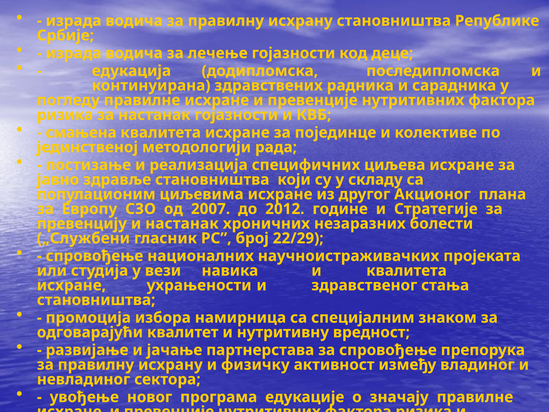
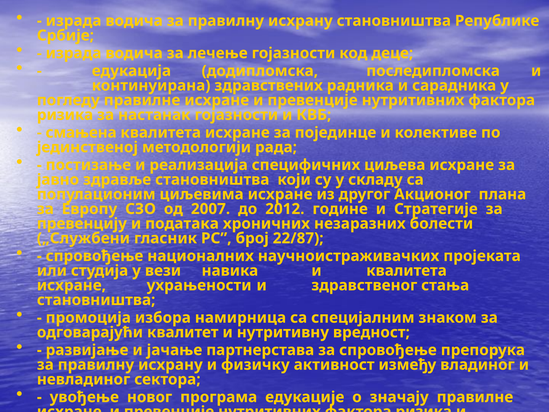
и настанак: настанак -> података
22/29: 22/29 -> 22/87
